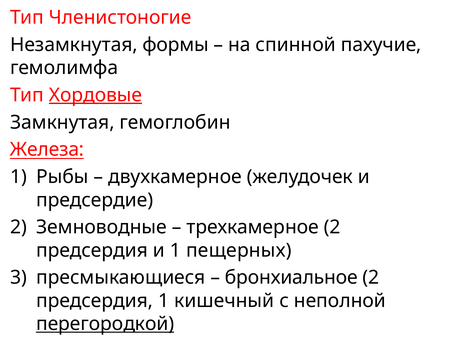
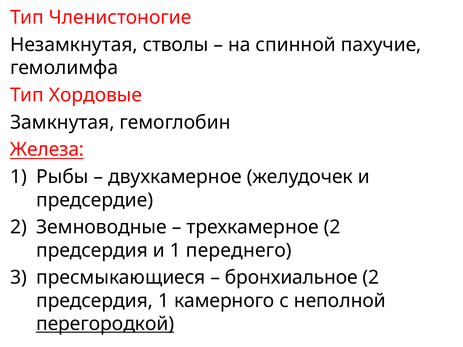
формы: формы -> стволы
Хордовые underline: present -> none
пещерных: пещерных -> переднего
кишечный: кишечный -> камерного
